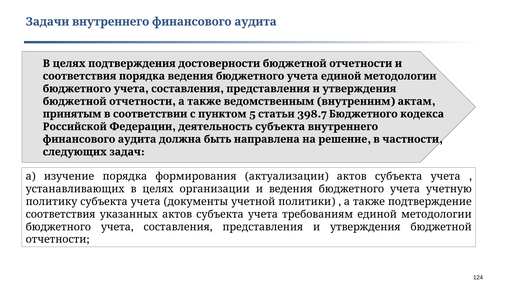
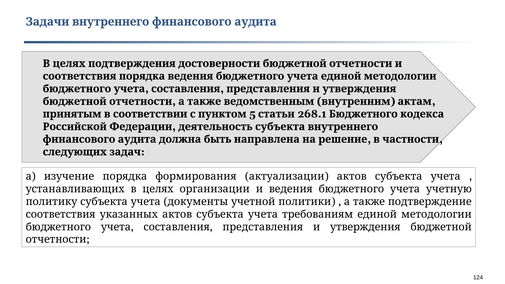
398.7: 398.7 -> 268.1
